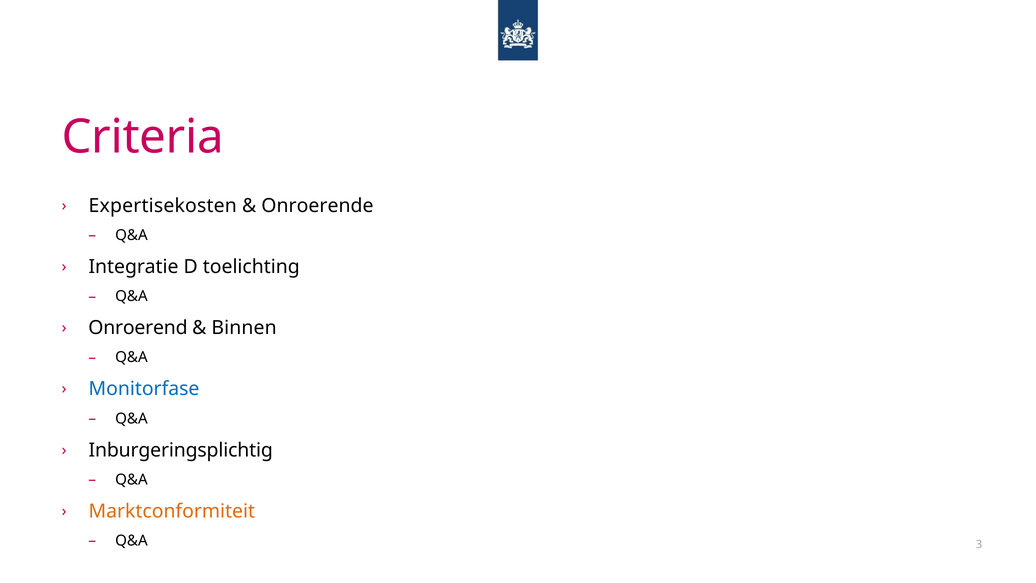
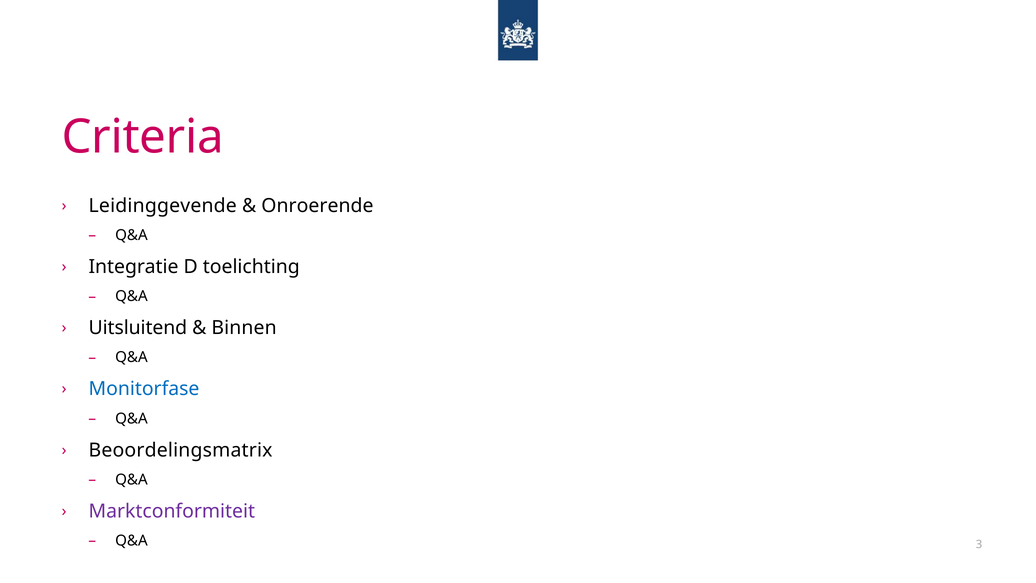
Expertisekosten: Expertisekosten -> Leidinggevende
Onroerend: Onroerend -> Uitsluitend
Inburgeringsplichtig: Inburgeringsplichtig -> Beoordelingsmatrix
Marktconformiteit colour: orange -> purple
